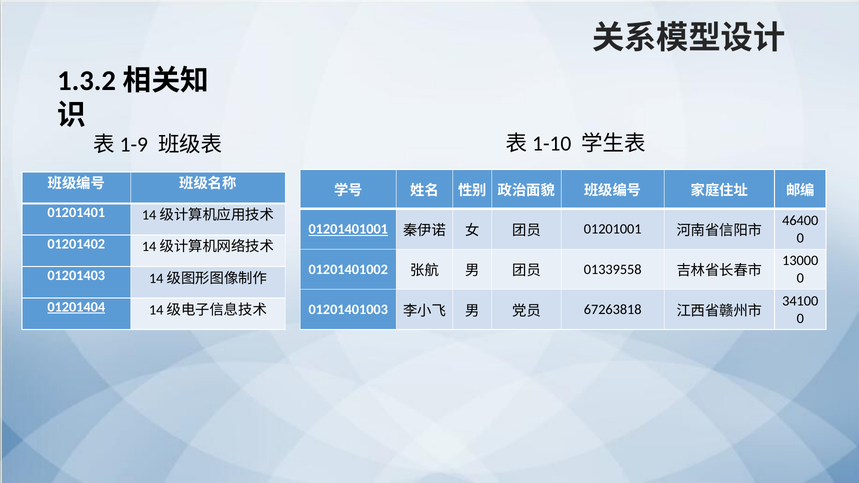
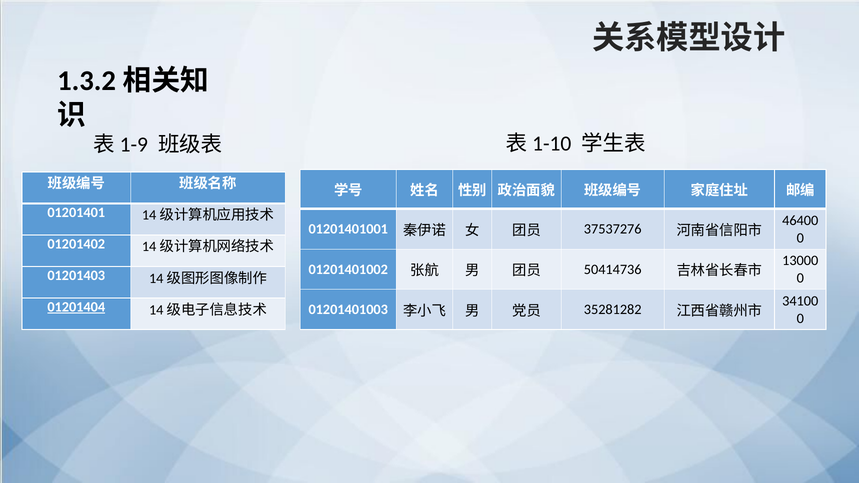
01201401001 underline: present -> none
01201001: 01201001 -> 37537276
01339558: 01339558 -> 50414736
67263818: 67263818 -> 35281282
